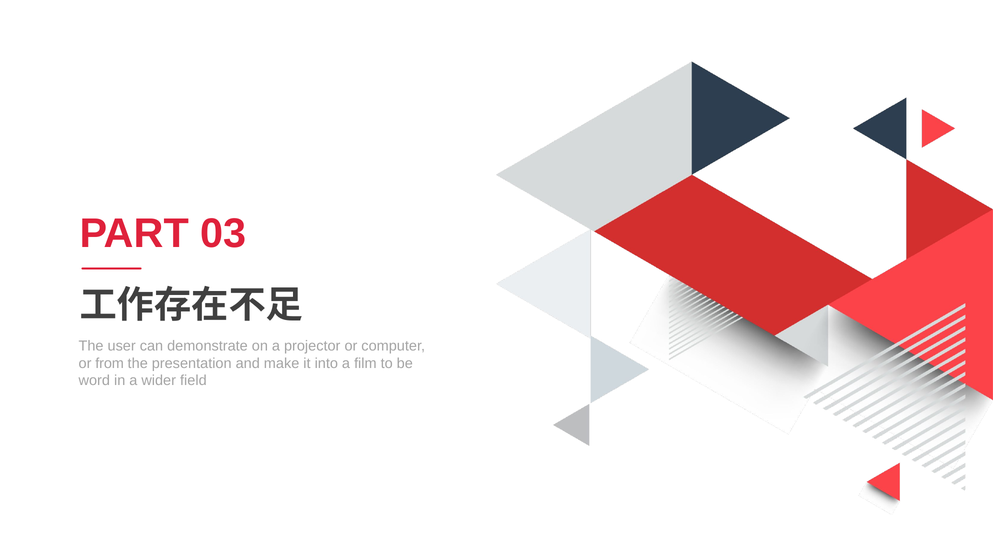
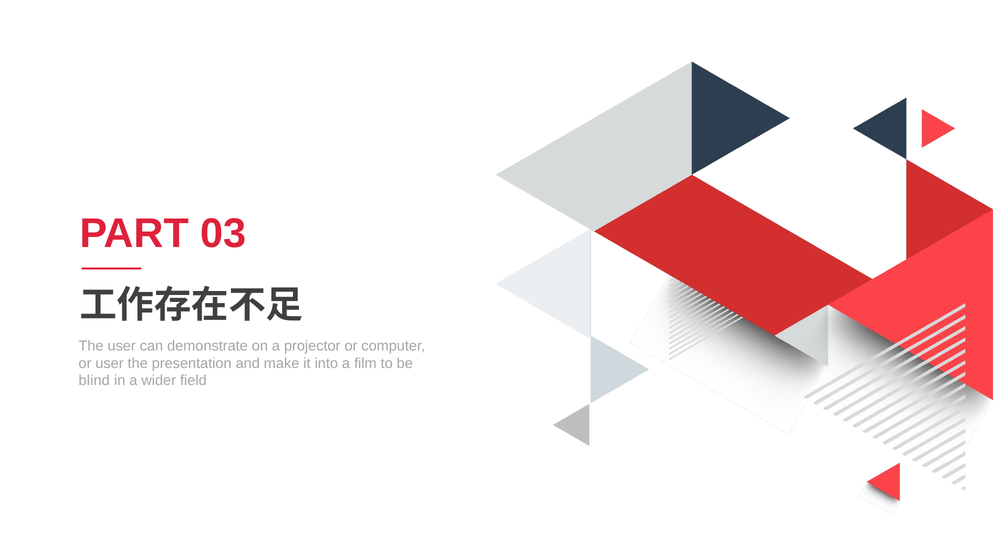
or from: from -> user
word: word -> blind
